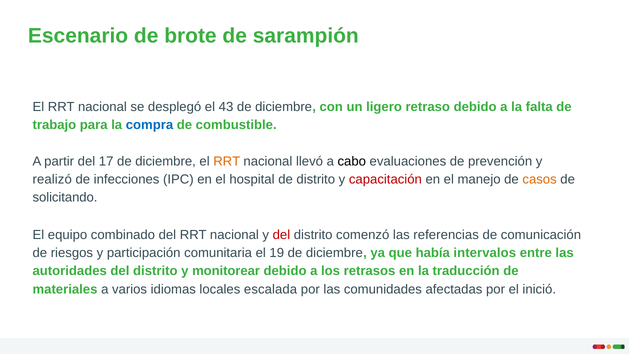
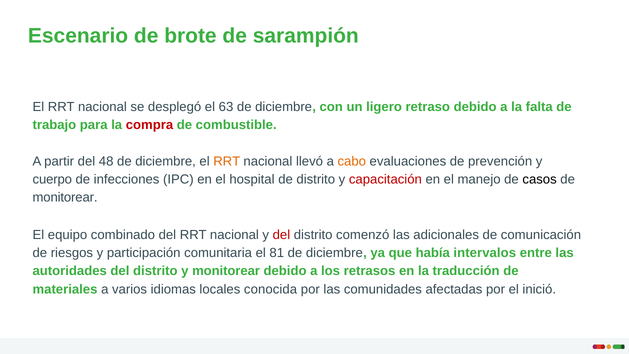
43: 43 -> 63
compra colour: blue -> red
17: 17 -> 48
cabo colour: black -> orange
realizó: realizó -> cuerpo
casos colour: orange -> black
solicitando at (65, 197): solicitando -> monitorear
referencias: referencias -> adicionales
19: 19 -> 81
escalada: escalada -> conocida
